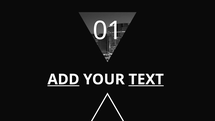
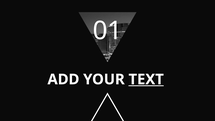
ADD underline: present -> none
